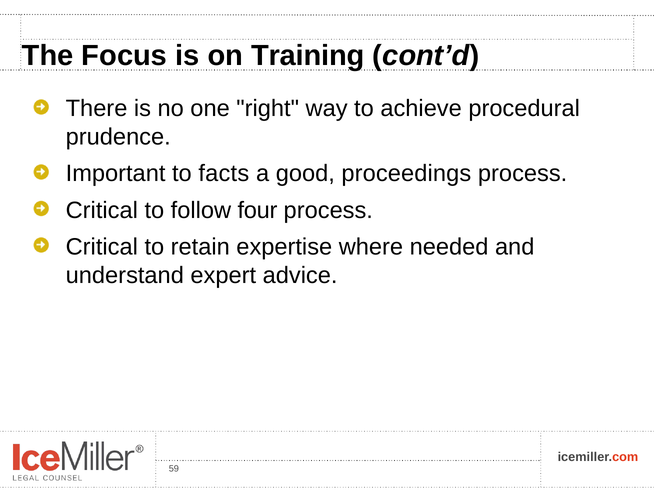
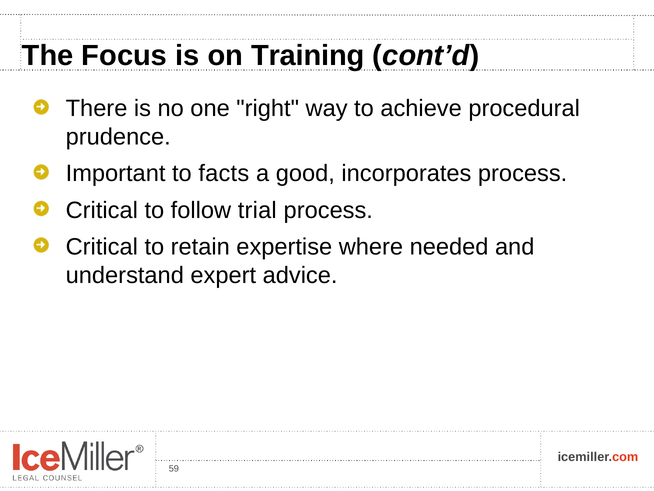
proceedings: proceedings -> incorporates
four: four -> trial
